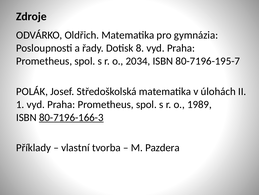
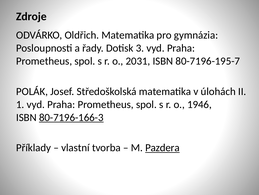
8: 8 -> 3
2034: 2034 -> 2031
1989: 1989 -> 1946
Pazdera underline: none -> present
